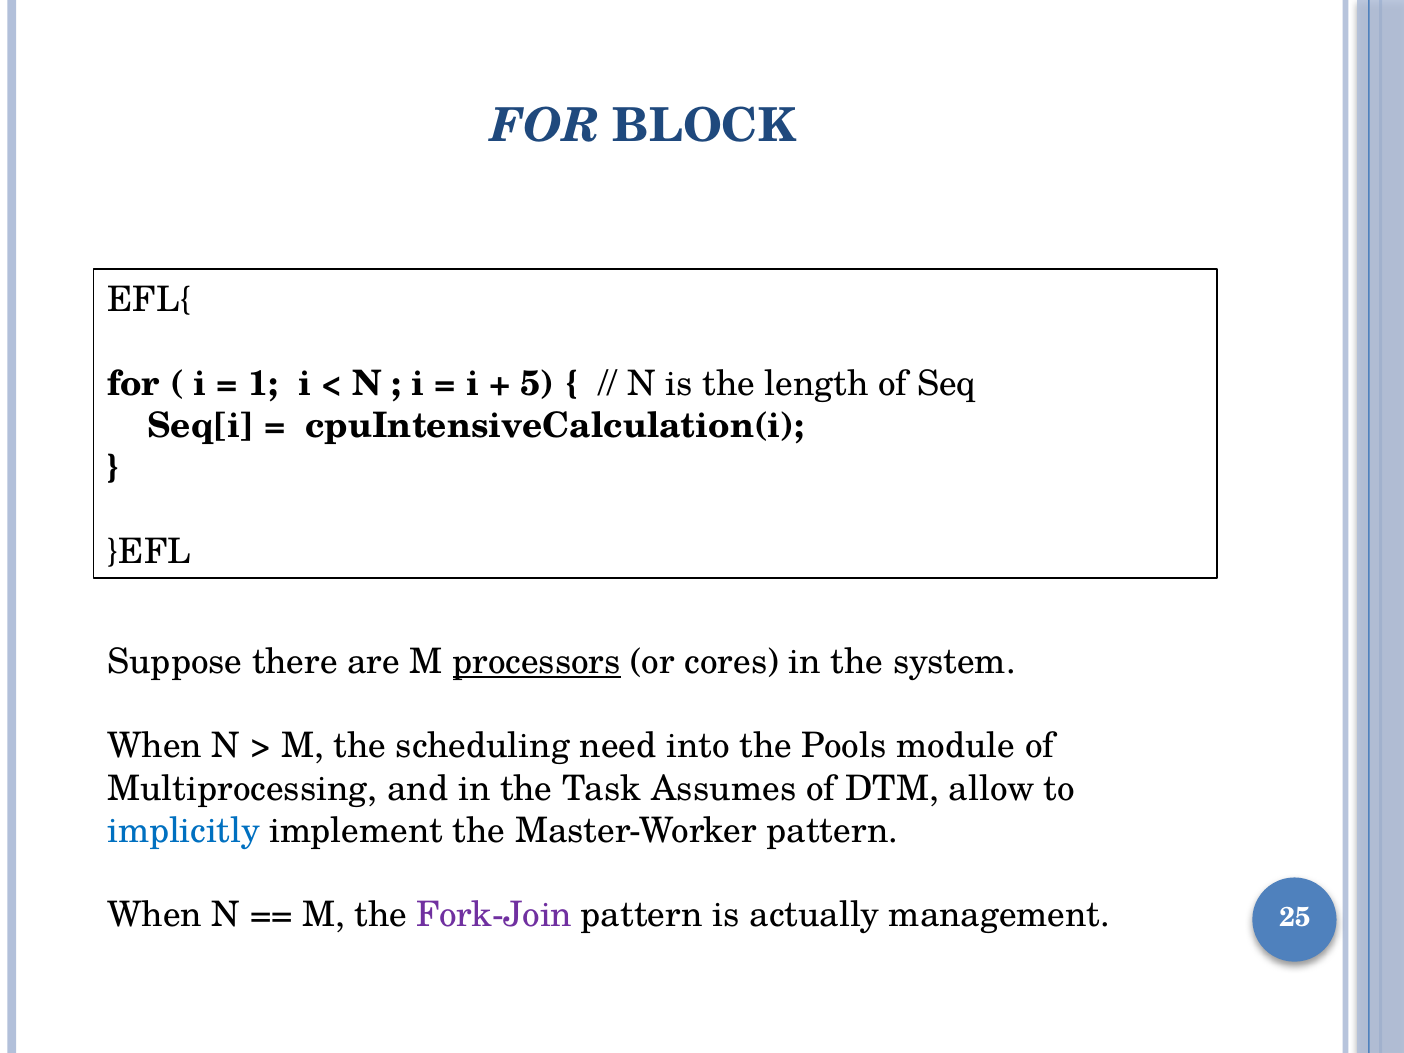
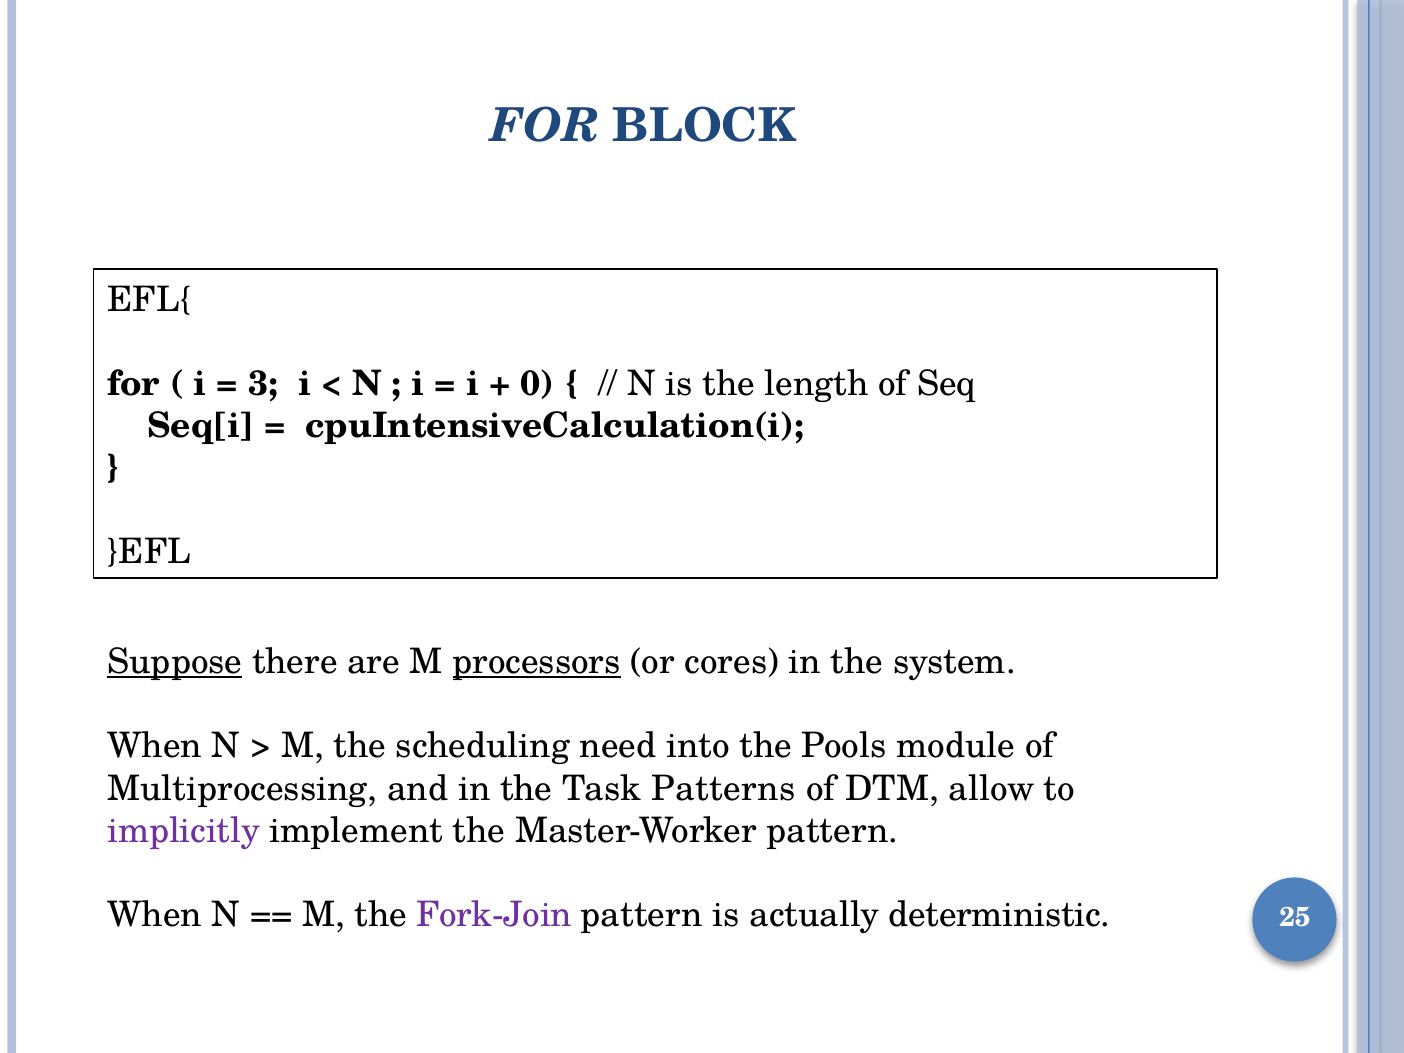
1: 1 -> 3
5: 5 -> 0
Suppose underline: none -> present
Assumes: Assumes -> Patterns
implicitly colour: blue -> purple
management: management -> deterministic
